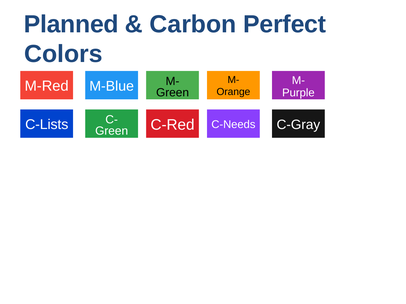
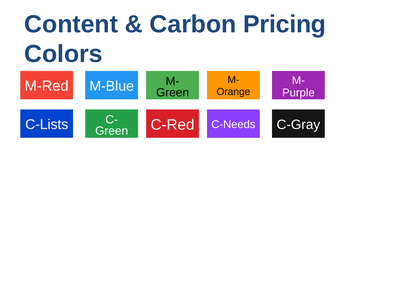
Planned: Planned -> Content
Perfect: Perfect -> Pricing
